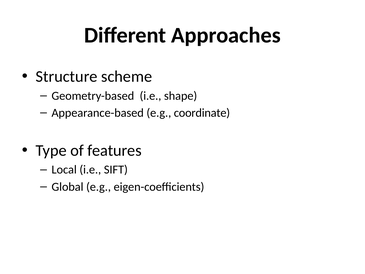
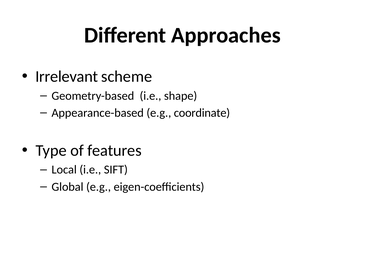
Structure: Structure -> Irrelevant
